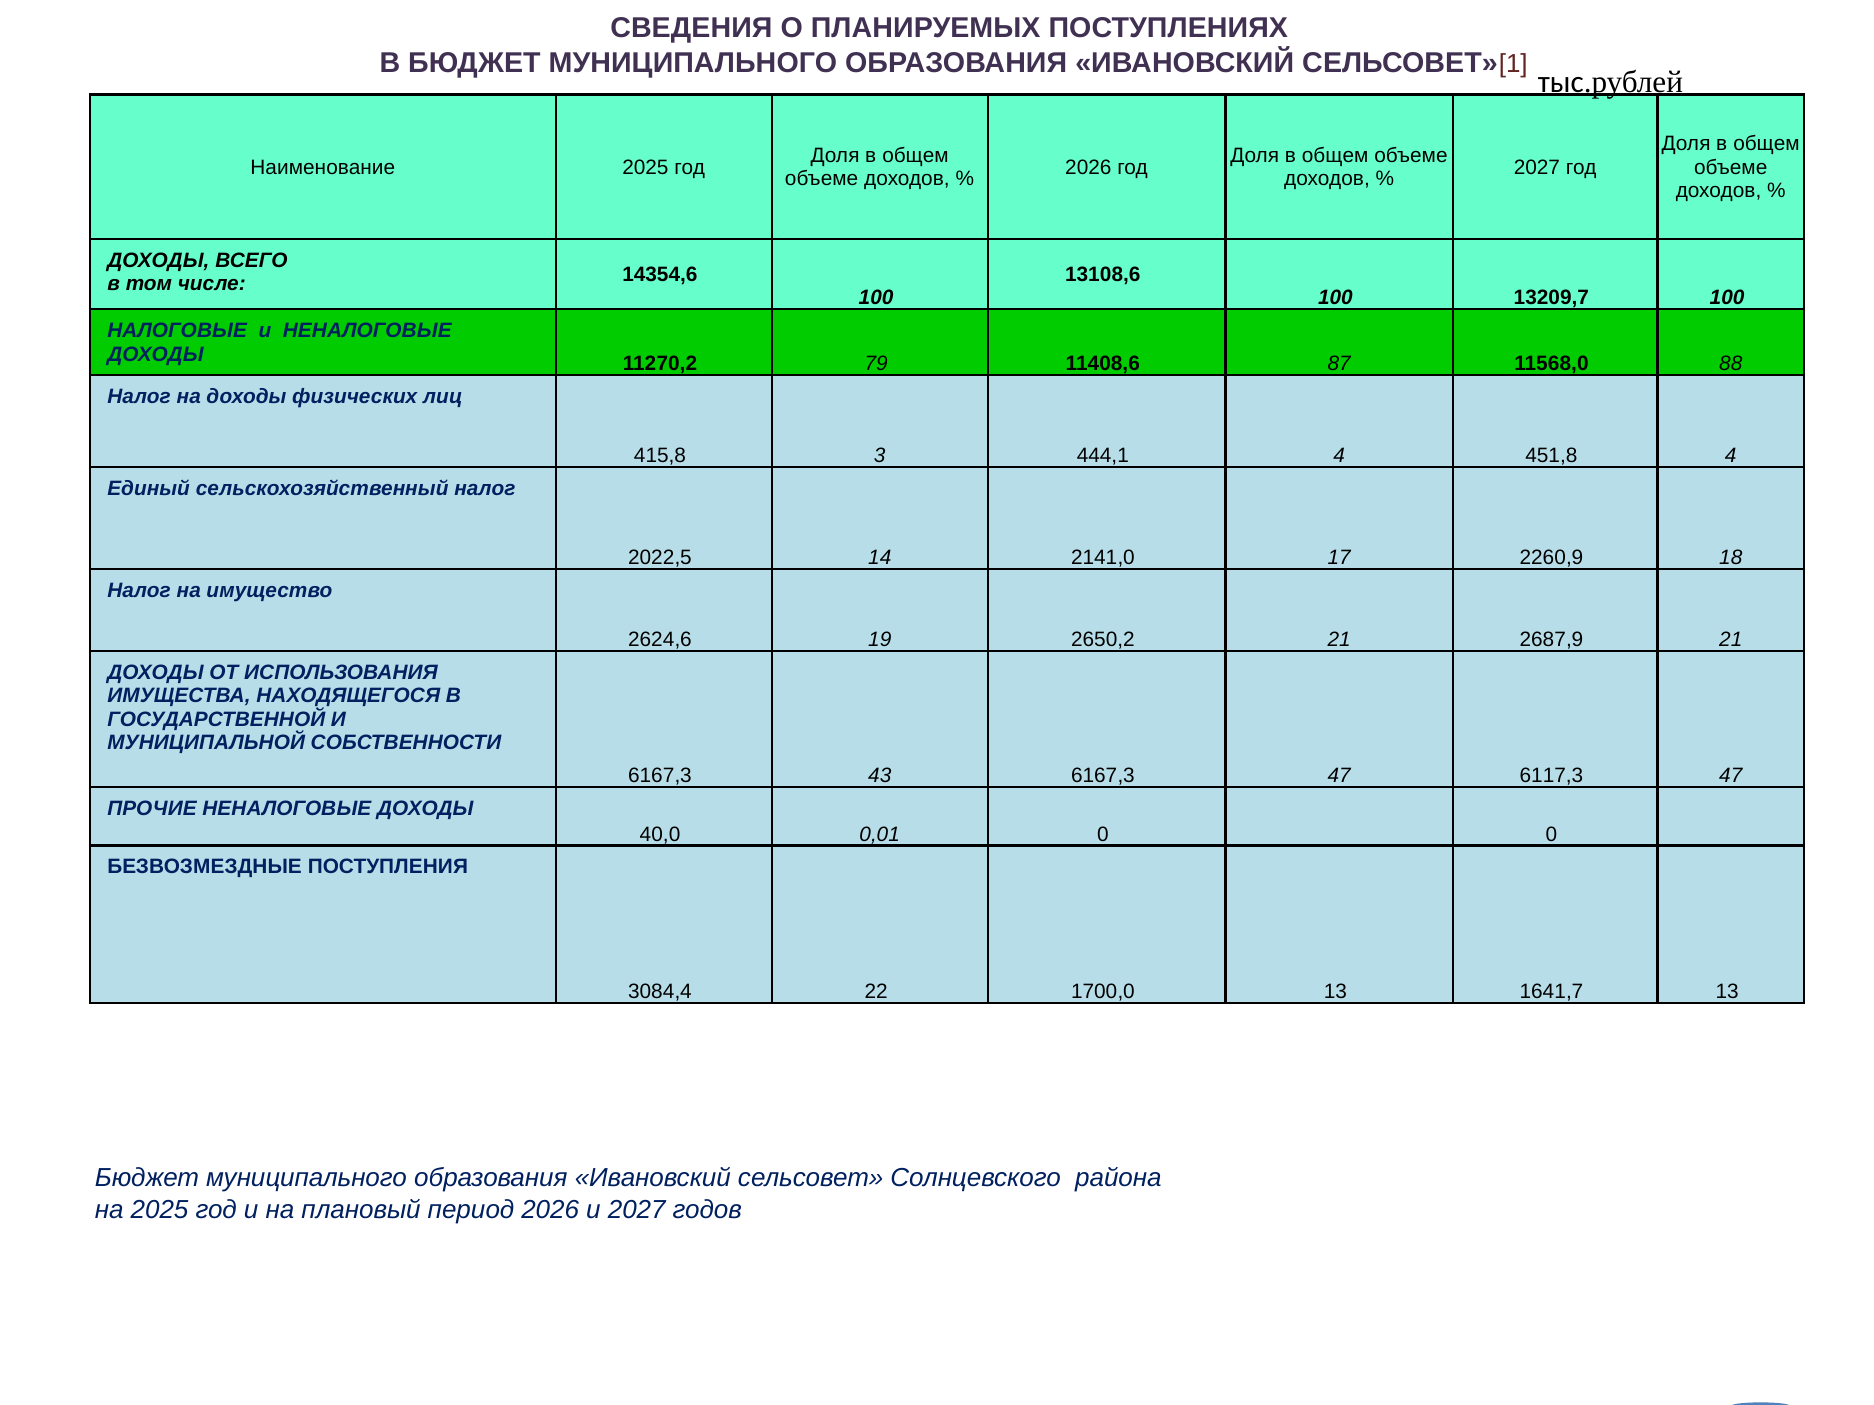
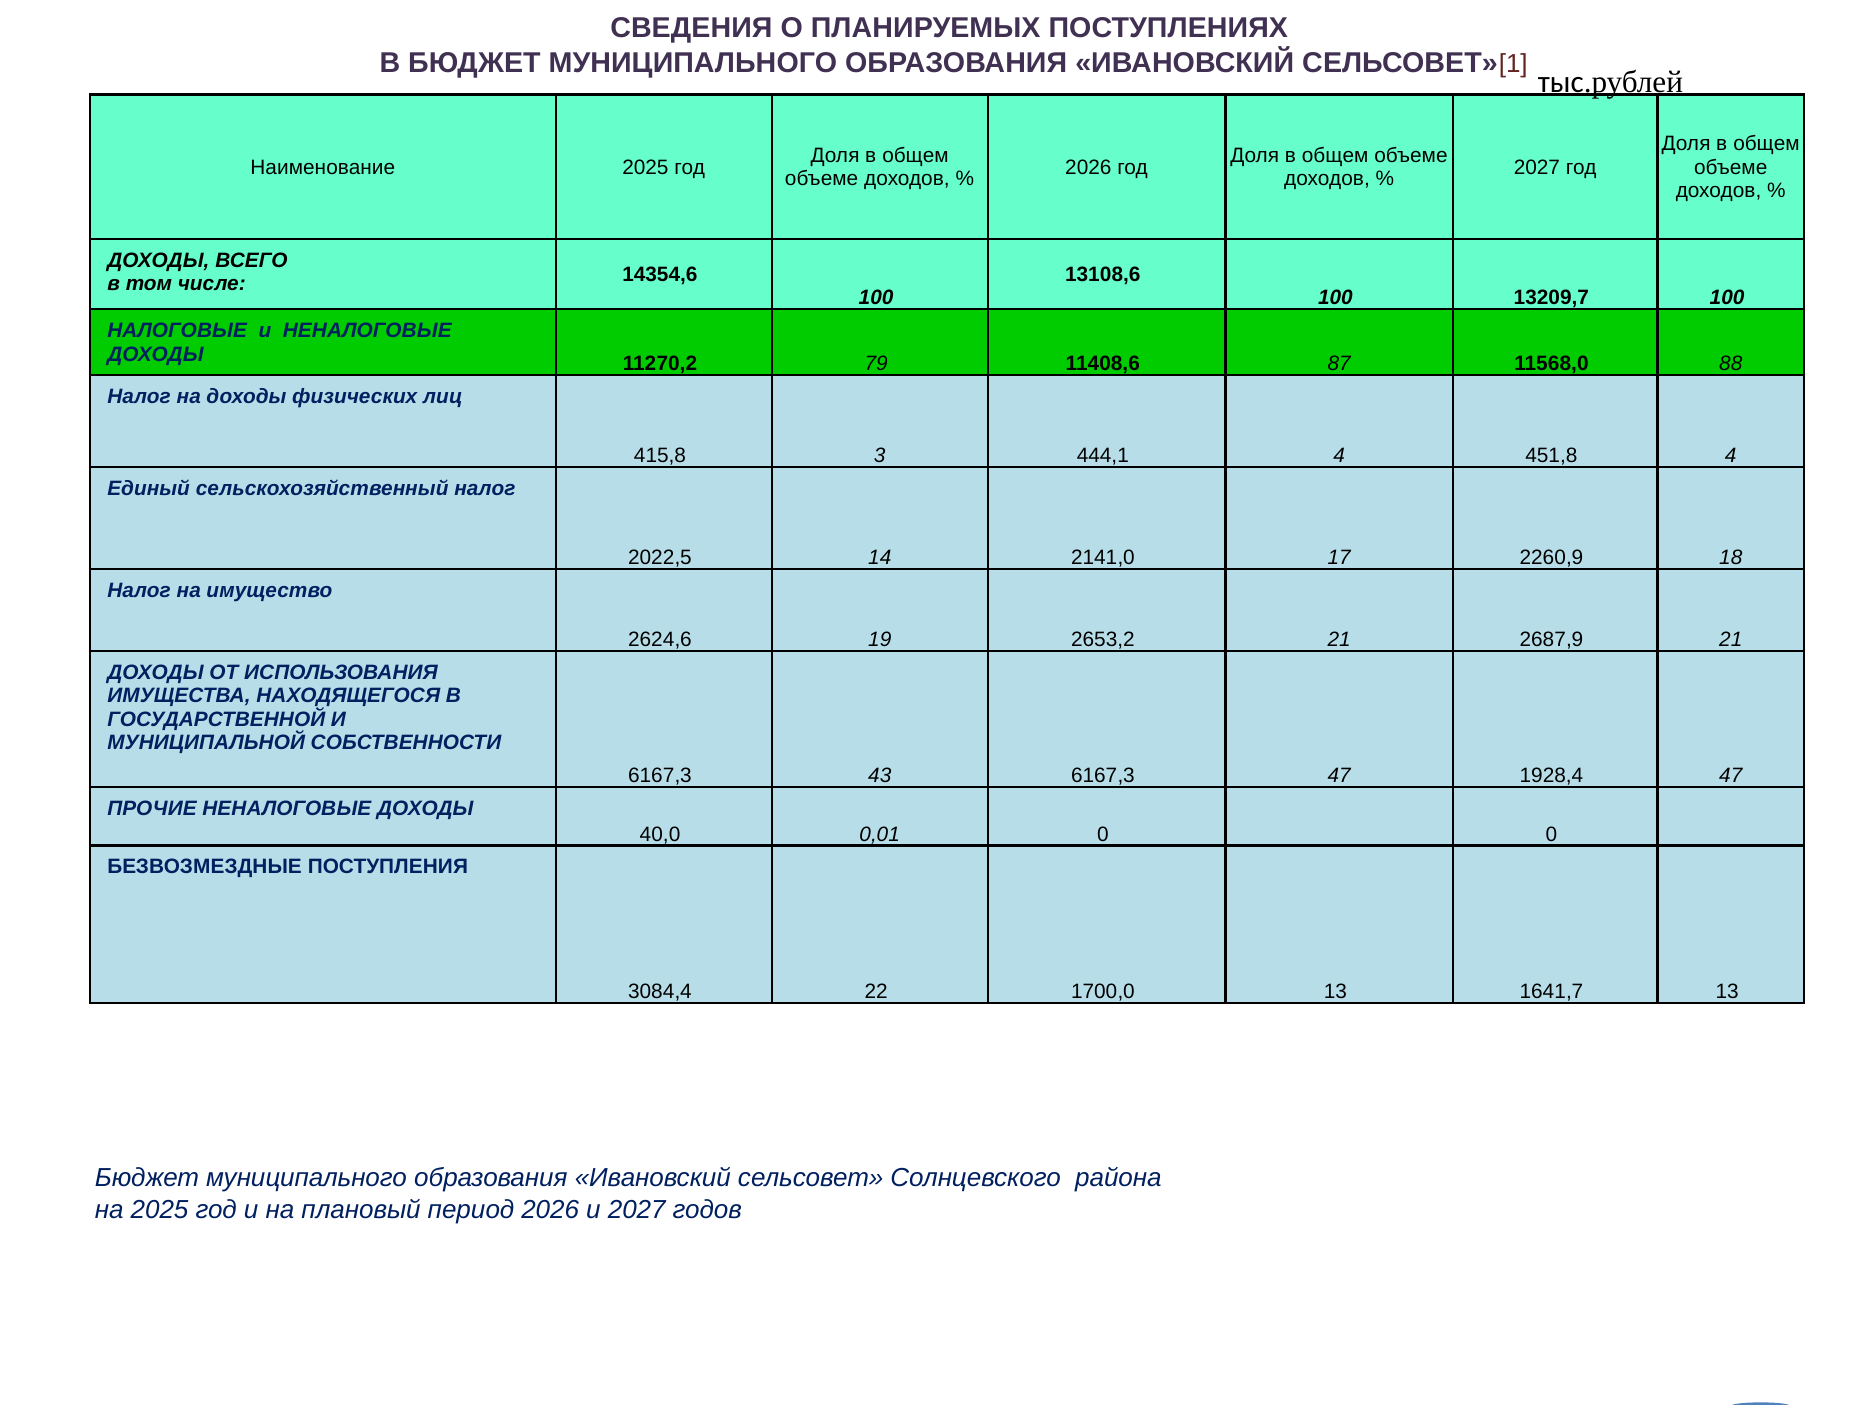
2650,2: 2650,2 -> 2653,2
6117,3: 6117,3 -> 1928,4
